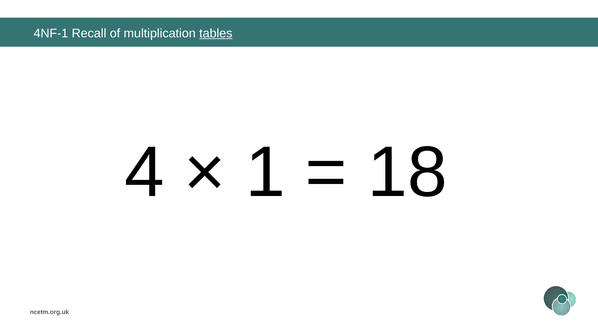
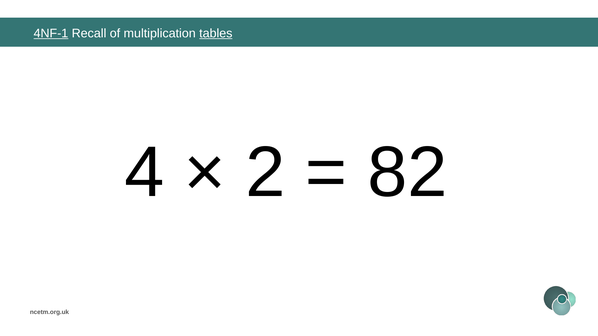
4NF-1 underline: none -> present
1: 1 -> 2
18: 18 -> 82
